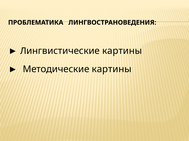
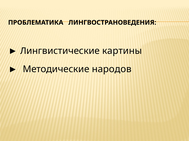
Методические картины: картины -> народов
